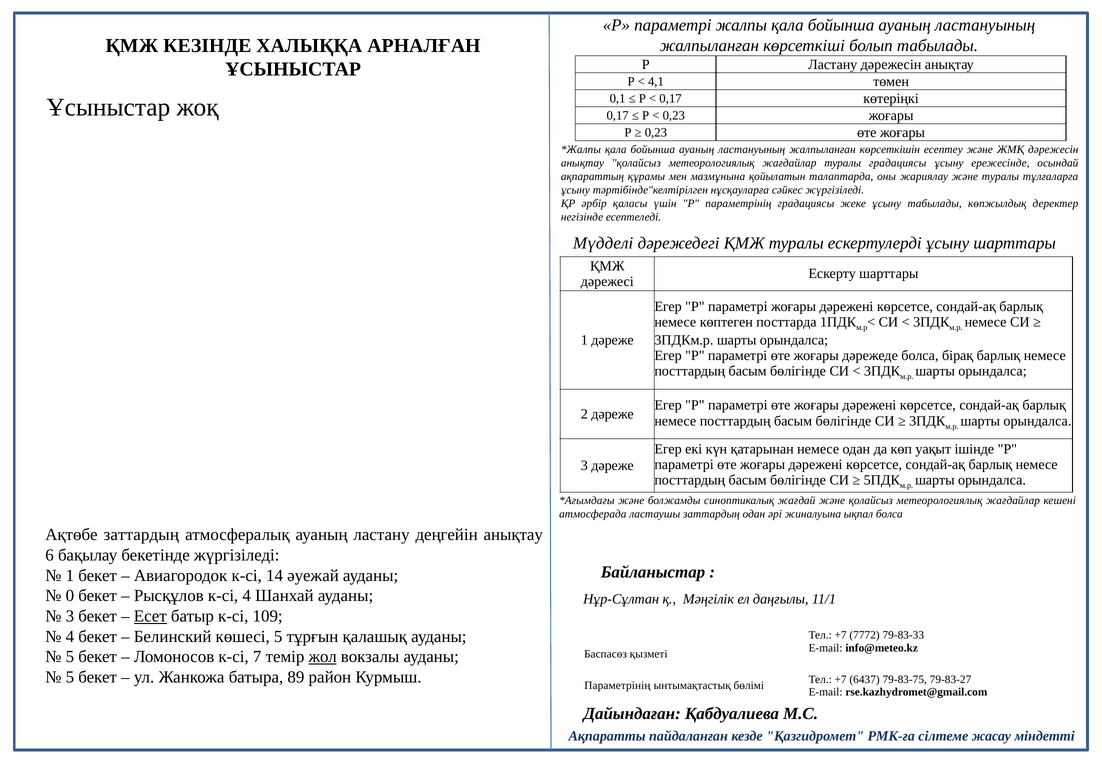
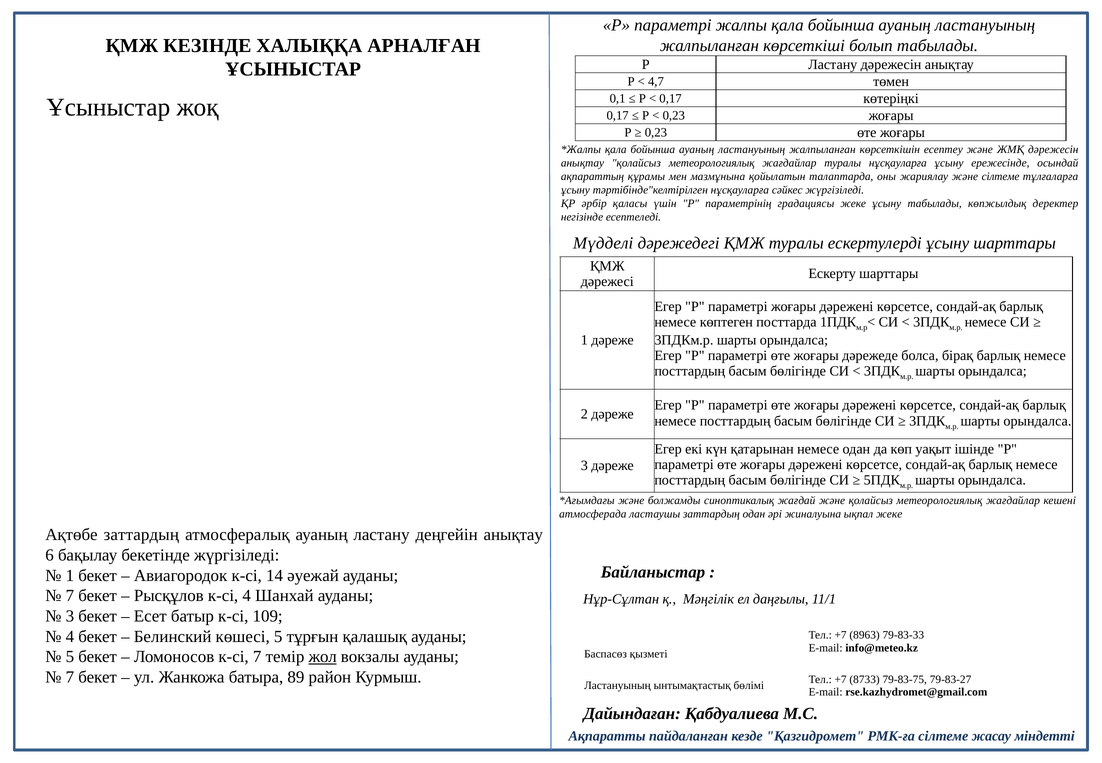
4,1: 4,1 -> 4,7
туралы градациясы: градациясы -> нұсқауларға
және туралы: туралы -> сілтеме
ықпал болса: болса -> жеке
0 at (70, 596): 0 -> 7
Есет underline: present -> none
7772: 7772 -> 8963
5 at (70, 677): 5 -> 7
6437: 6437 -> 8733
Параметрінің at (617, 686): Параметрінің -> Ластануының
